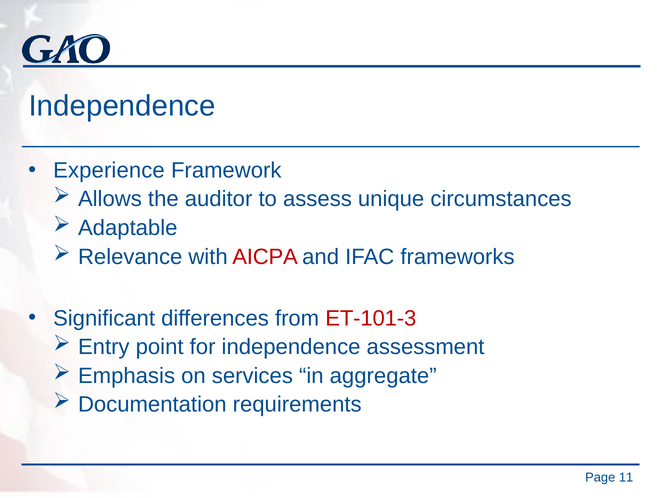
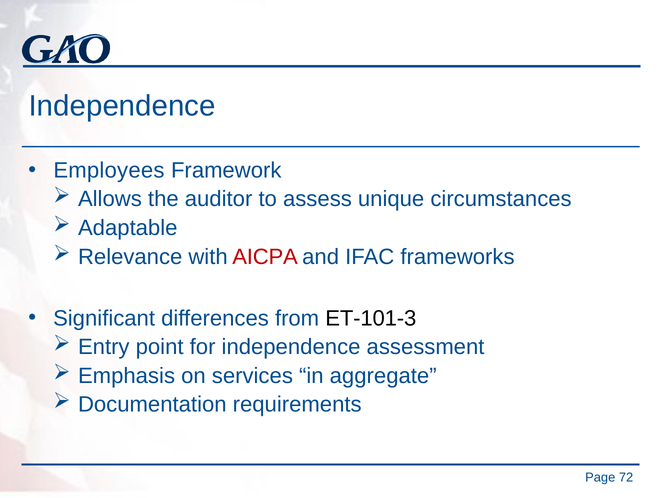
Experience: Experience -> Employees
ET-101-3 colour: red -> black
11: 11 -> 72
